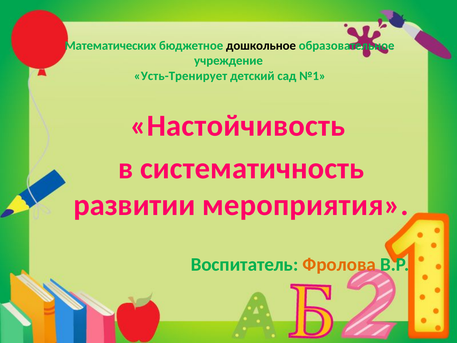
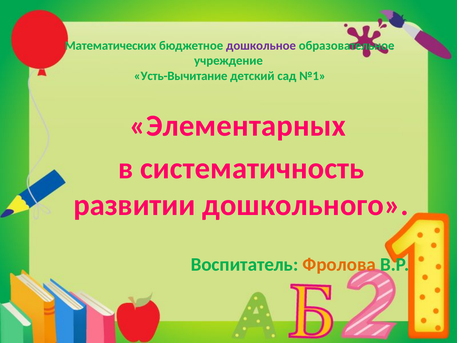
дошкольное colour: black -> purple
Усть-Тренирует: Усть-Тренирует -> Усть-Вычитание
Настойчивость: Настойчивость -> Элементарных
мероприятия: мероприятия -> дошкольного
